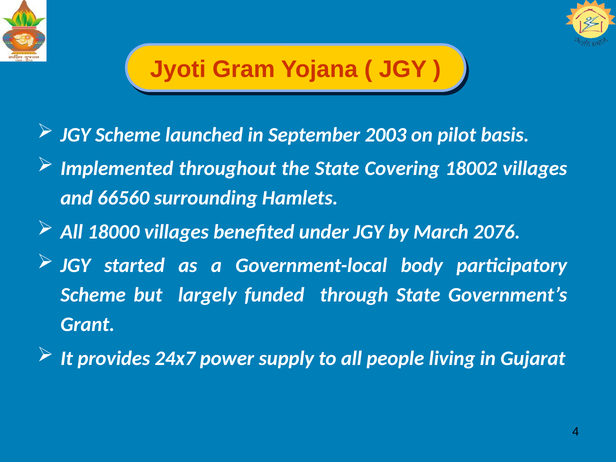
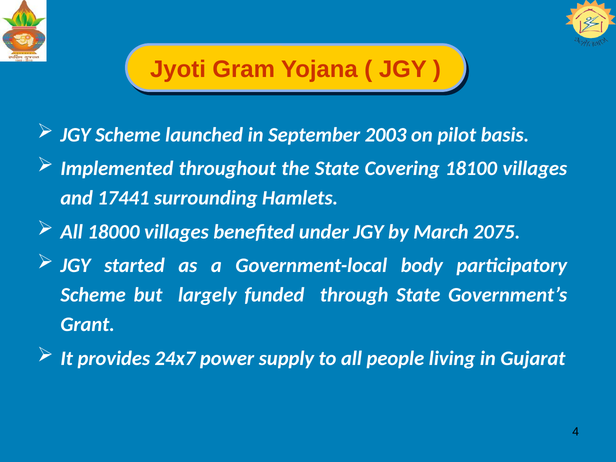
18002: 18002 -> 18100
66560: 66560 -> 17441
2076: 2076 -> 2075
